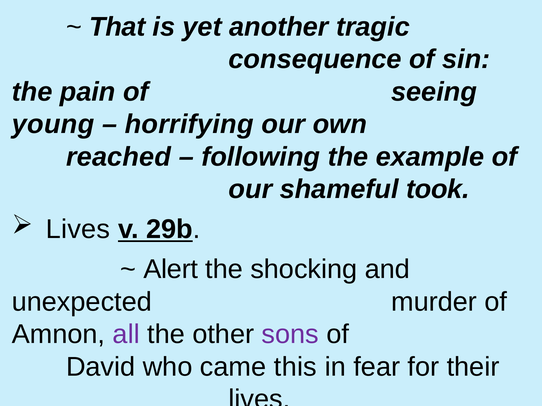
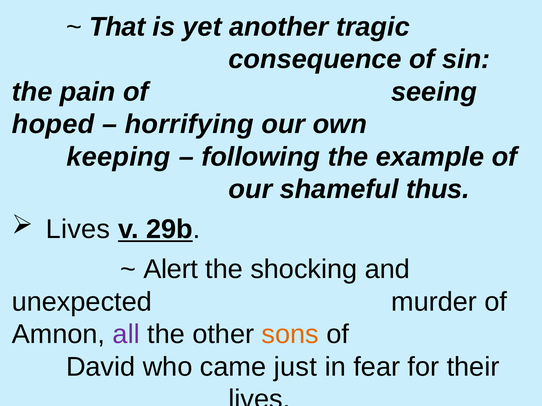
young: young -> hoped
reached: reached -> keeping
took: took -> thus
sons colour: purple -> orange
this: this -> just
